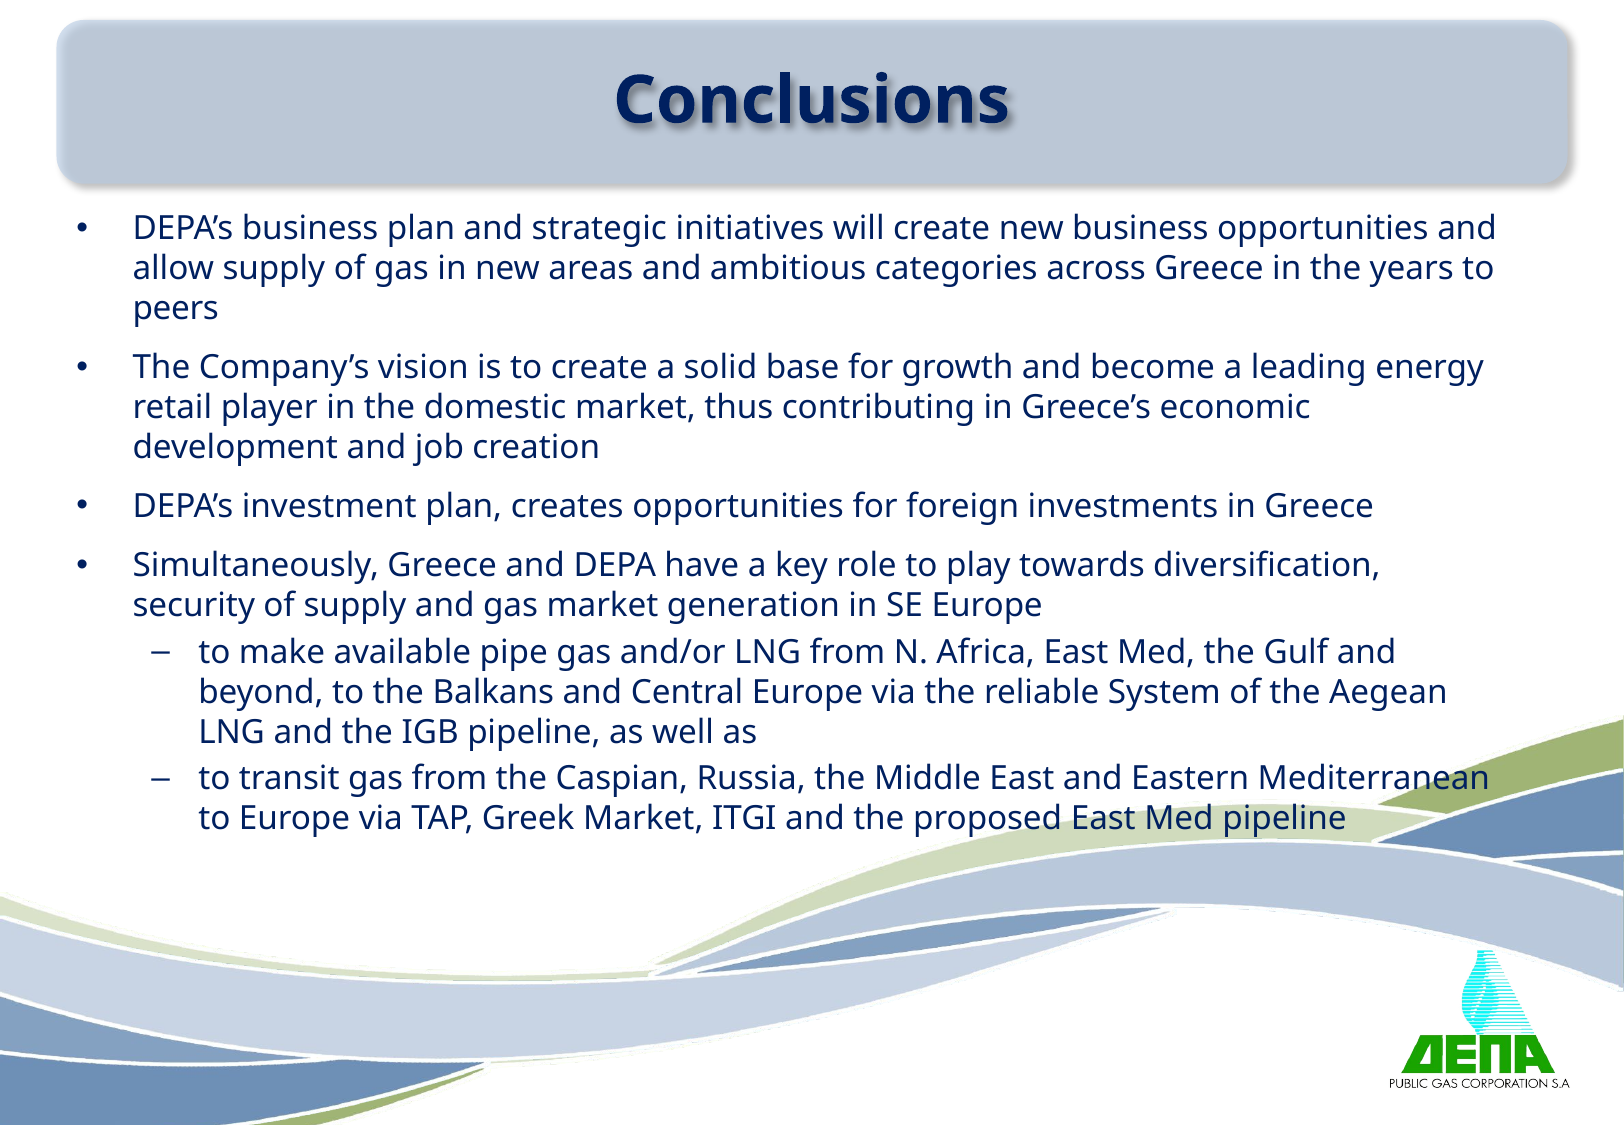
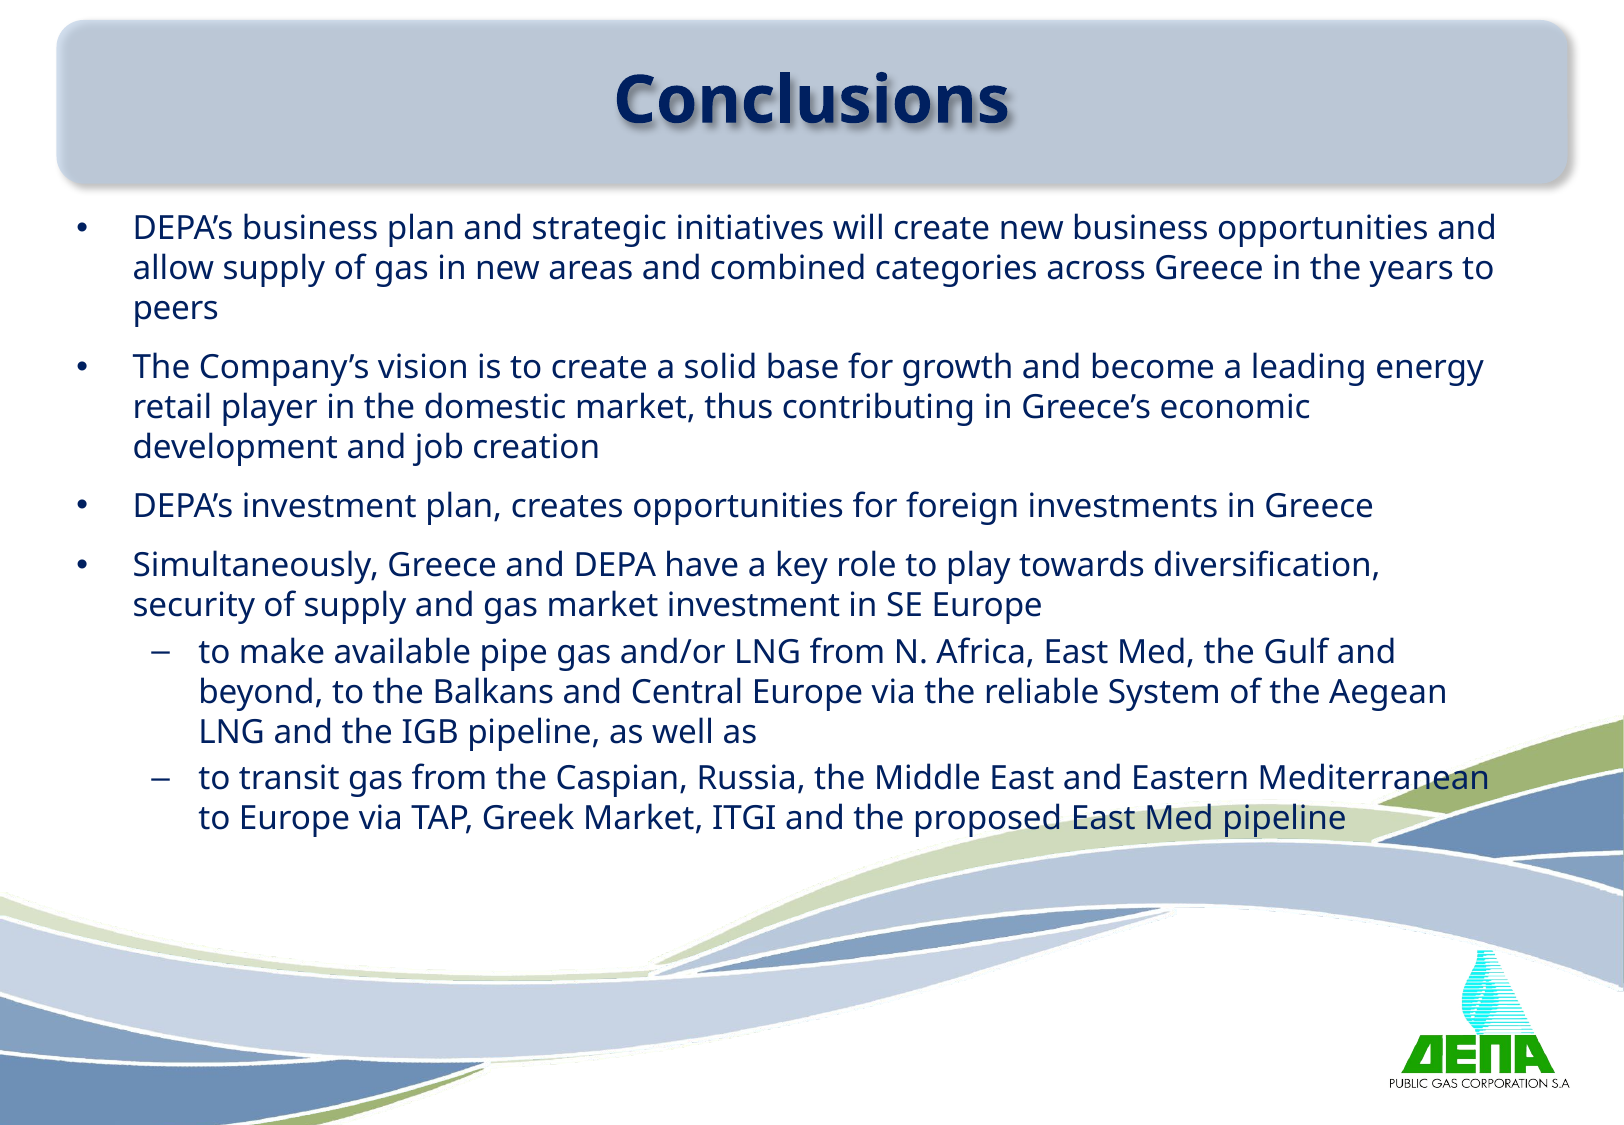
ambitious: ambitious -> combined
market generation: generation -> investment
